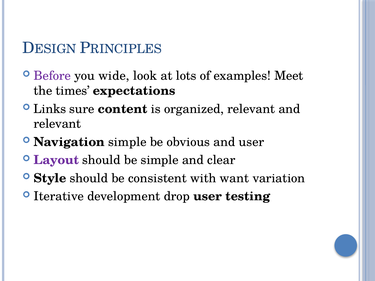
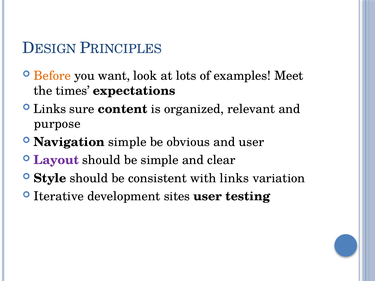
Before colour: purple -> orange
wide: wide -> want
relevant at (57, 124): relevant -> purpose
with want: want -> links
drop: drop -> sites
